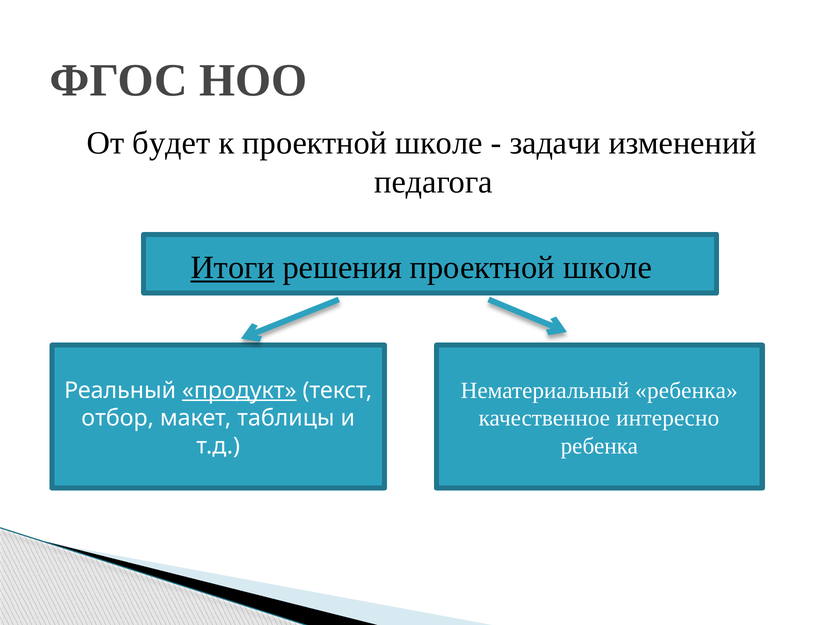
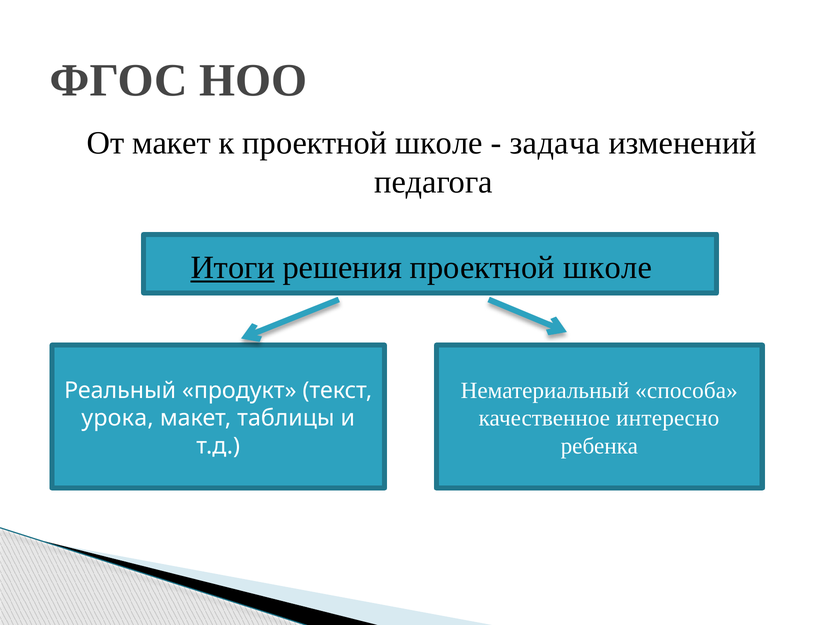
От будет: будет -> макет
задачи: задачи -> задача
Нематериальный ребенка: ребенка -> способа
продукт underline: present -> none
отбор: отбор -> урока
